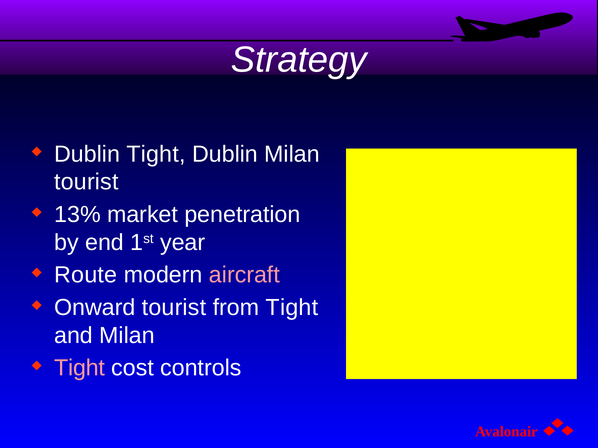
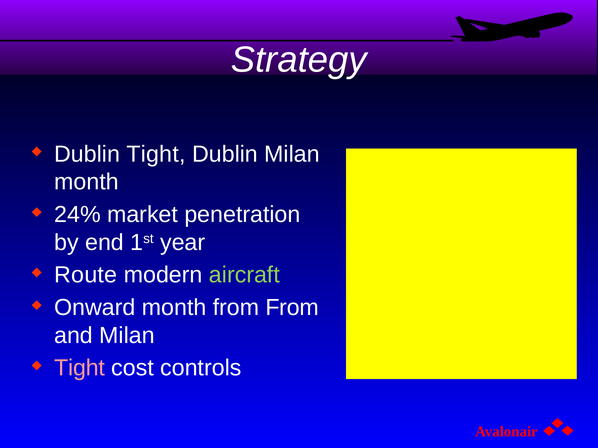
tourist at (86, 182): tourist -> month
13%: 13% -> 24%
aircraft colour: pink -> light green
Onward tourist: tourist -> month
from Tight: Tight -> From
